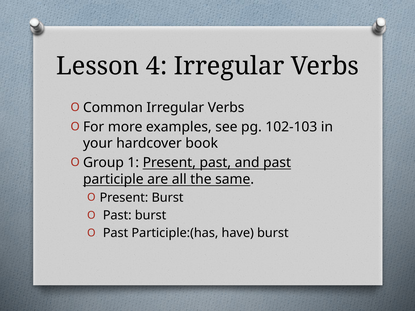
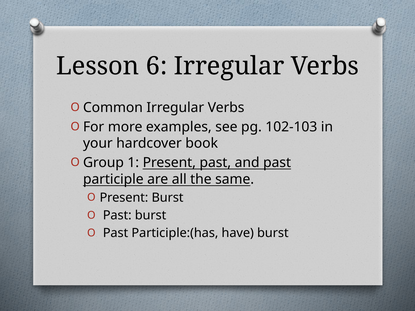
4: 4 -> 6
